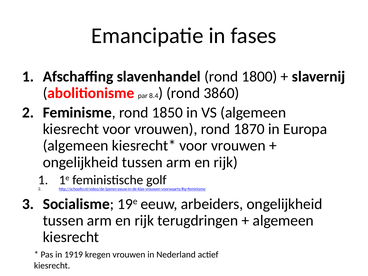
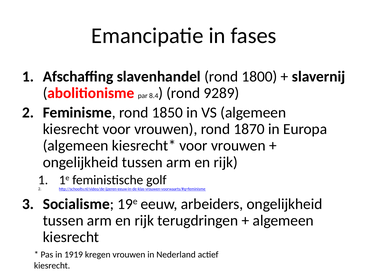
3860: 3860 -> 9289
